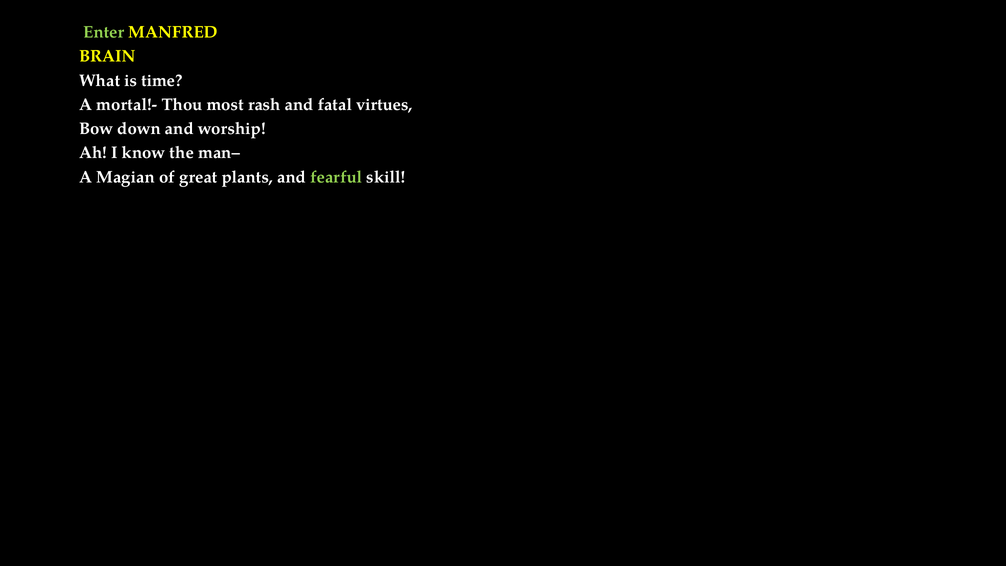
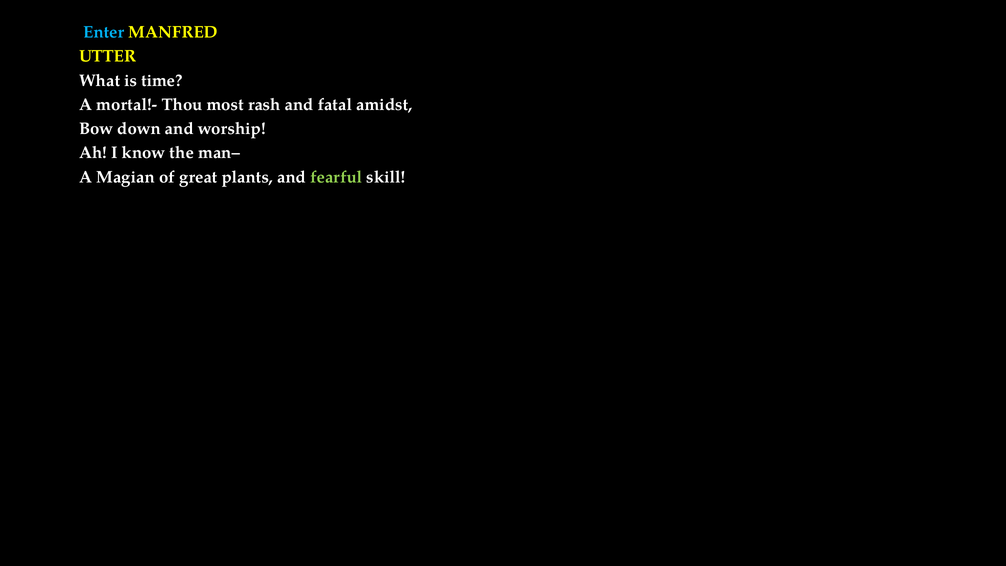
Enter colour: light green -> light blue
BRAIN: BRAIN -> UTTER
virtues: virtues -> amidst
